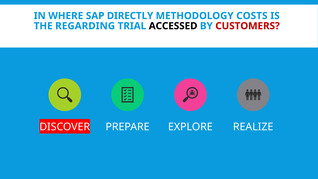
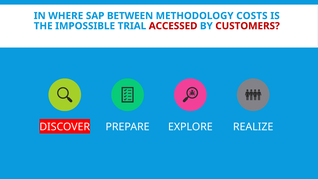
DIRECTLY: DIRECTLY -> BETWEEN
REGARDING: REGARDING -> IMPOSSIBLE
ACCESSED colour: black -> red
